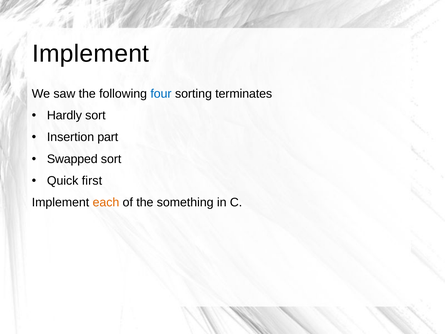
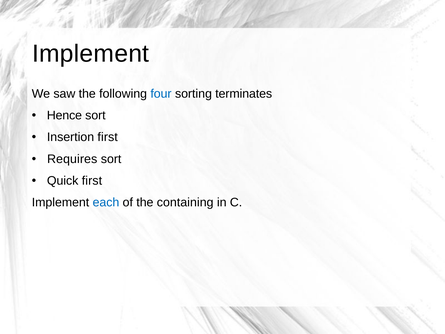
Hardly: Hardly -> Hence
Insertion part: part -> first
Swapped: Swapped -> Requires
each colour: orange -> blue
something: something -> containing
